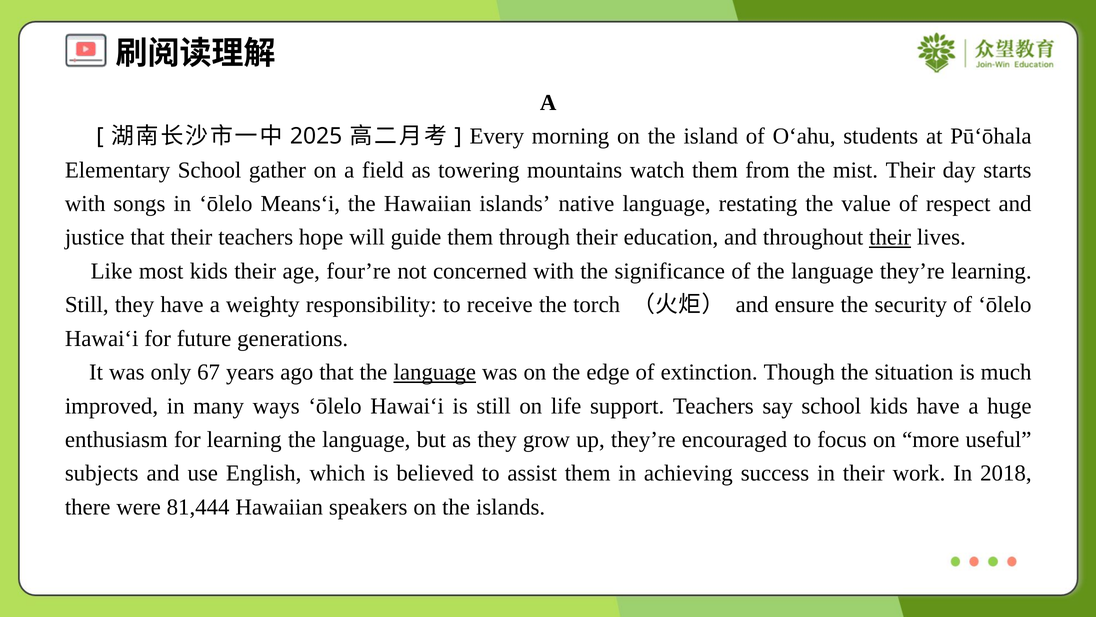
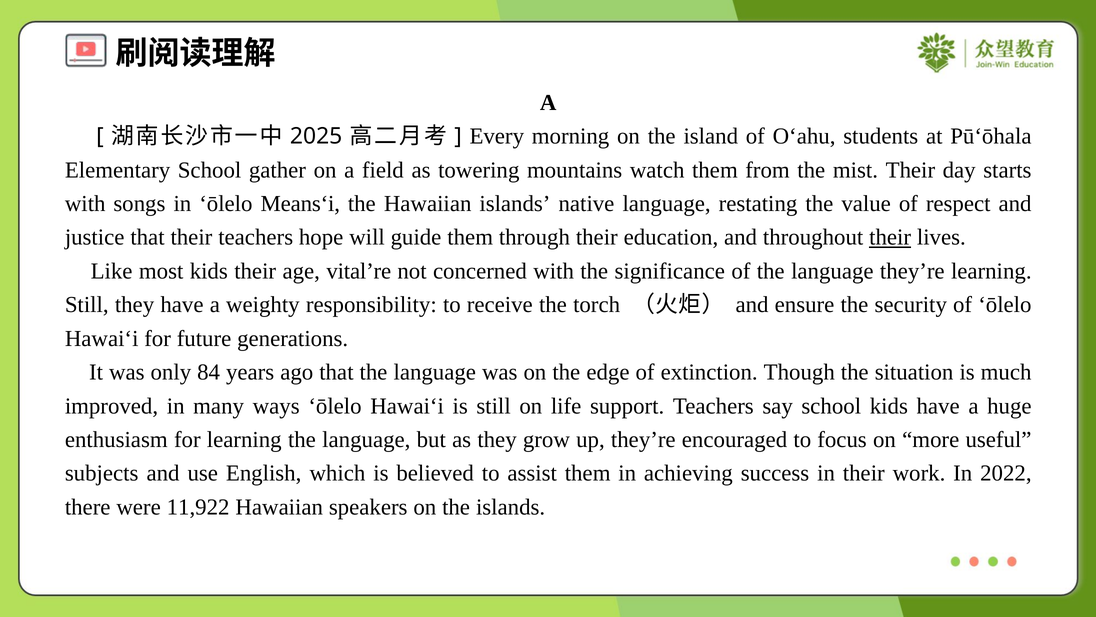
four’re: four’re -> vital’re
67: 67 -> 84
language at (435, 372) underline: present -> none
2018: 2018 -> 2022
81,444: 81,444 -> 11,922
